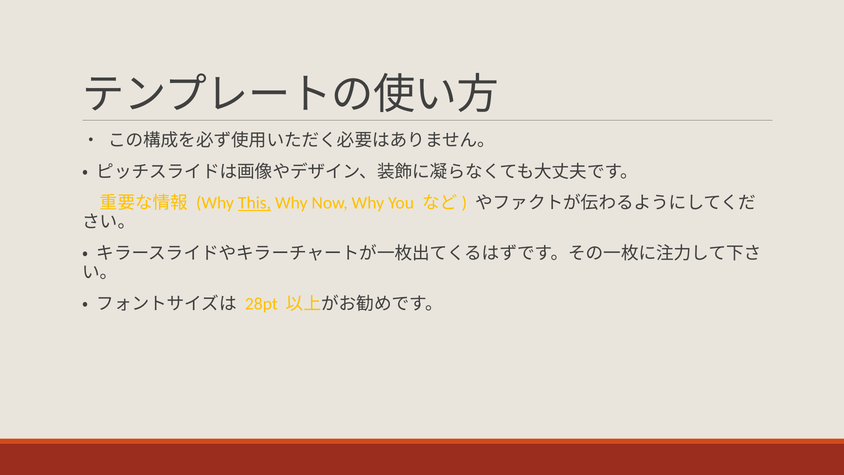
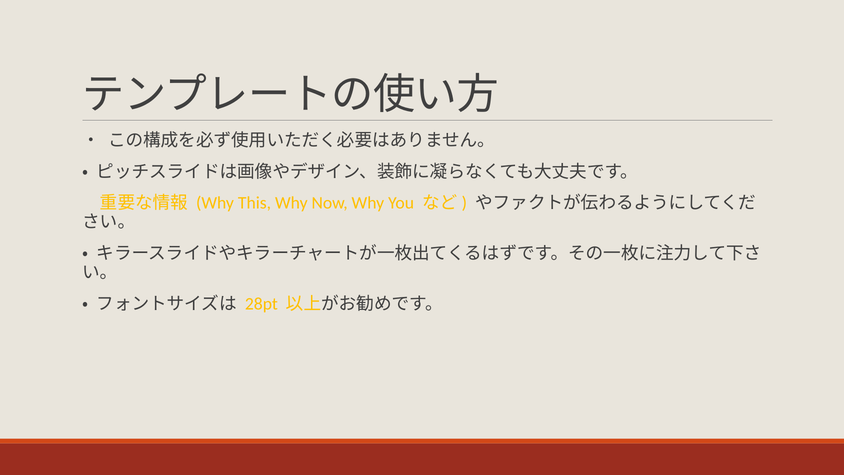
This underline: present -> none
